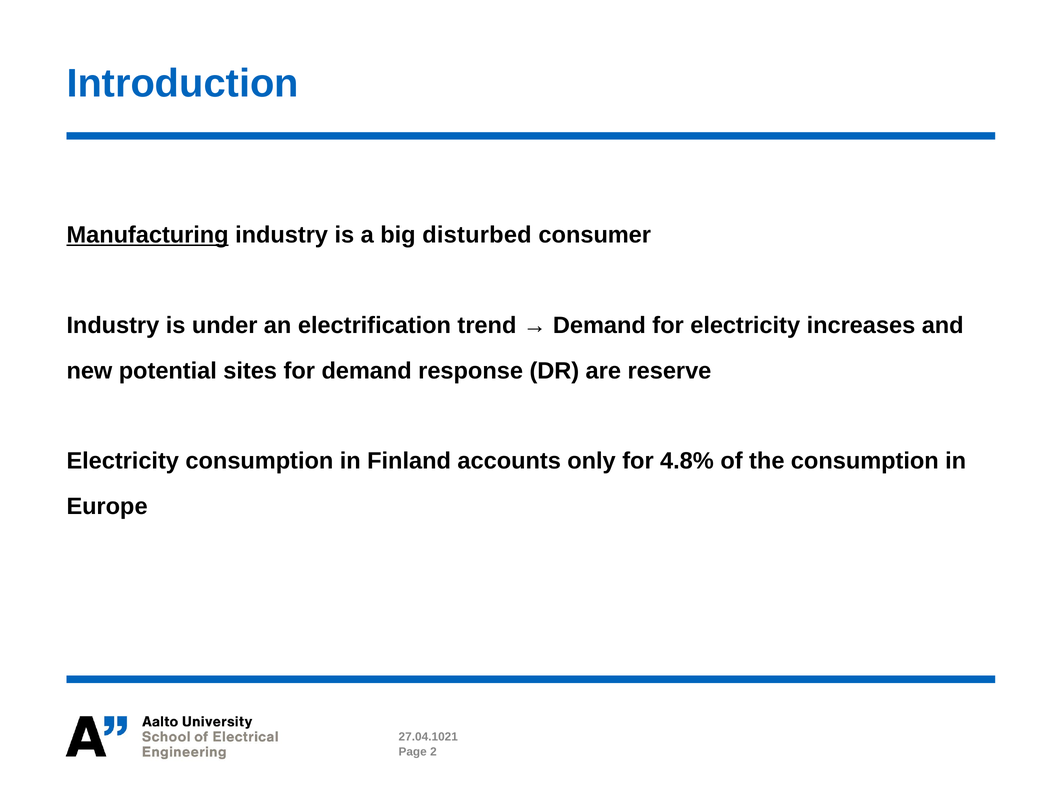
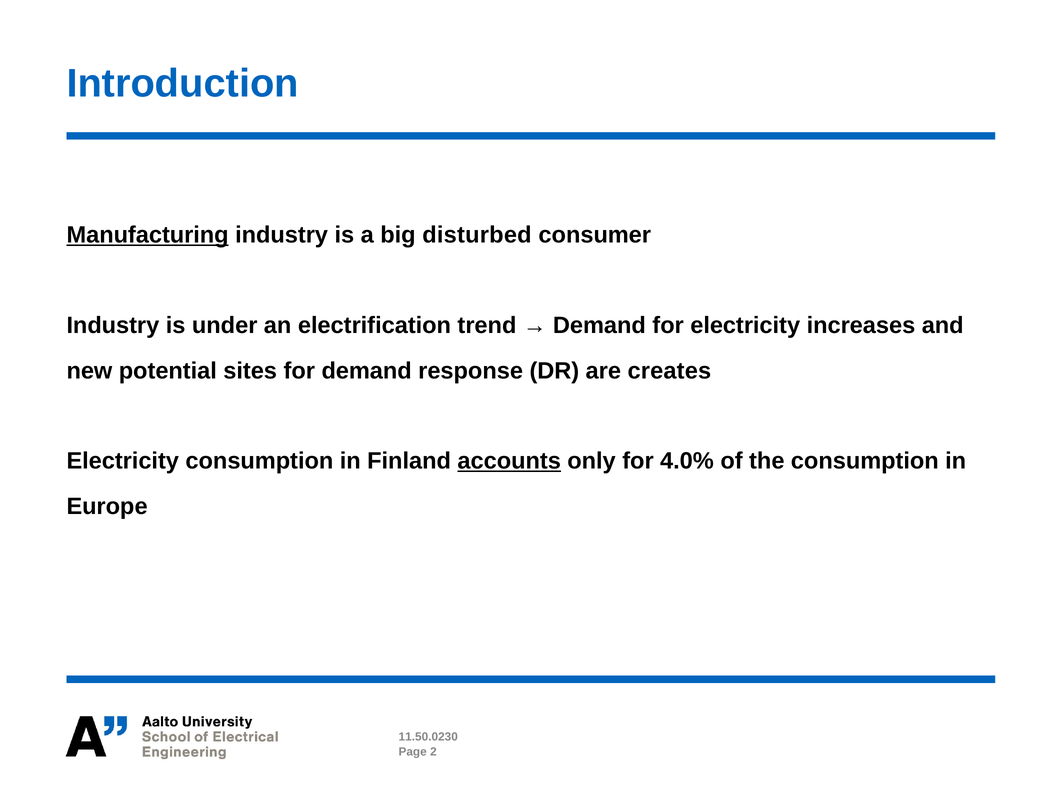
reserve: reserve -> creates
accounts underline: none -> present
4.8%: 4.8% -> 4.0%
27.04.1021: 27.04.1021 -> 11.50.0230
